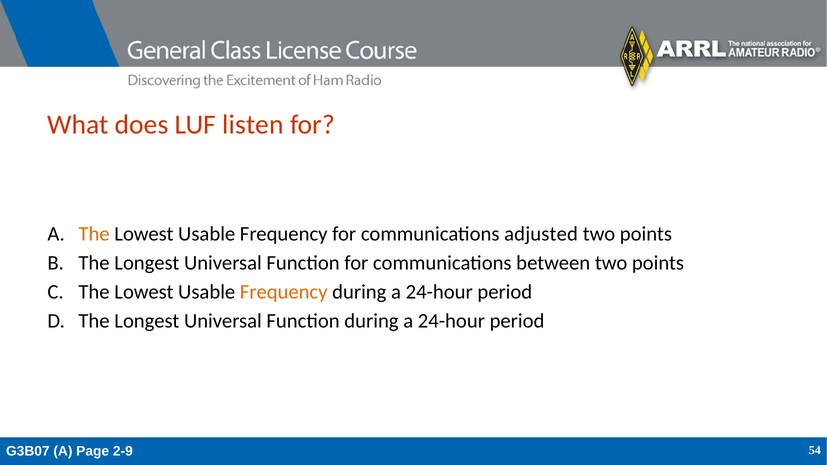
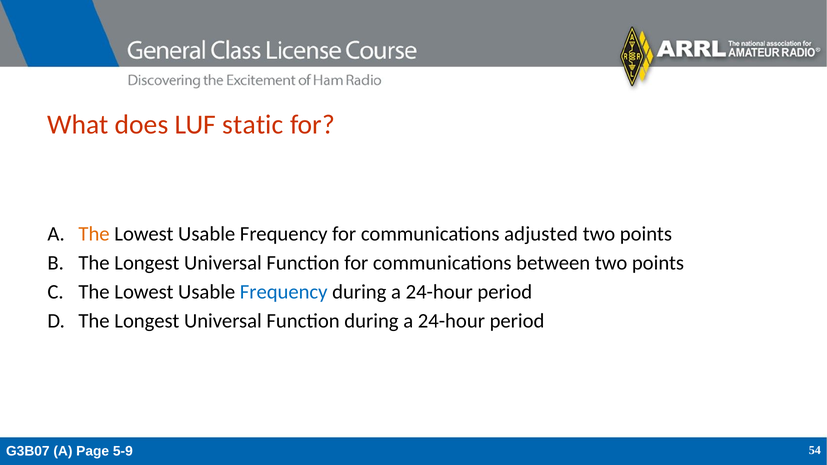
listen: listen -> static
Frequency at (284, 292) colour: orange -> blue
2-9: 2-9 -> 5-9
